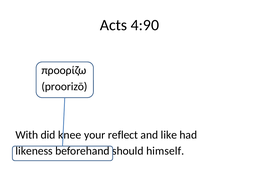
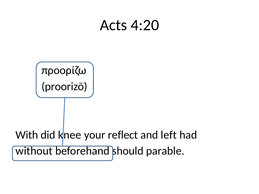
4:90: 4:90 -> 4:20
like: like -> left
likeness: likeness -> without
himself: himself -> parable
